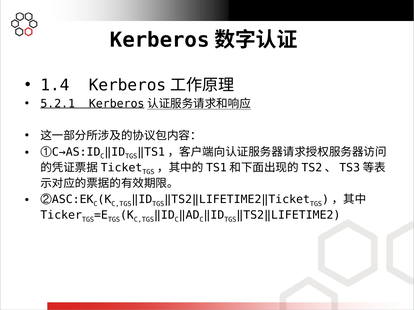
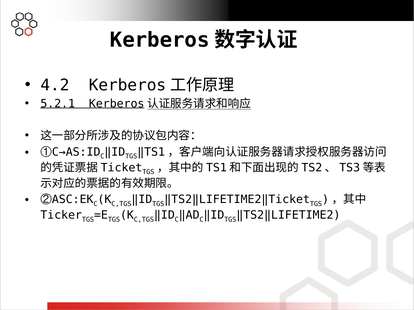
1.4: 1.4 -> 4.2
